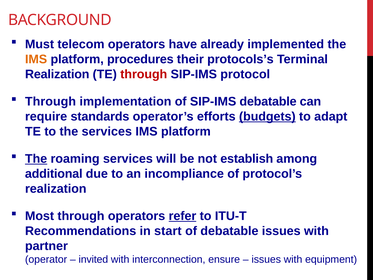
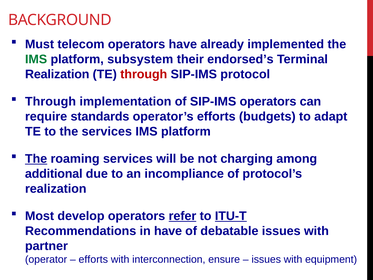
IMS at (36, 59) colour: orange -> green
procedures: procedures -> subsystem
protocols’s: protocols’s -> endorsed’s
SIP-IMS debatable: debatable -> operators
budgets underline: present -> none
establish: establish -> charging
Most through: through -> develop
ITU-T underline: none -> present
in start: start -> have
invited at (93, 259): invited -> efforts
